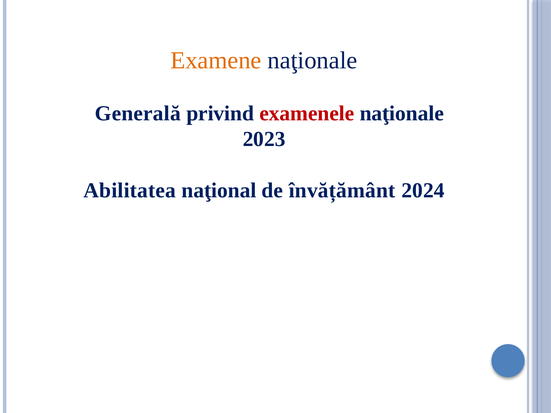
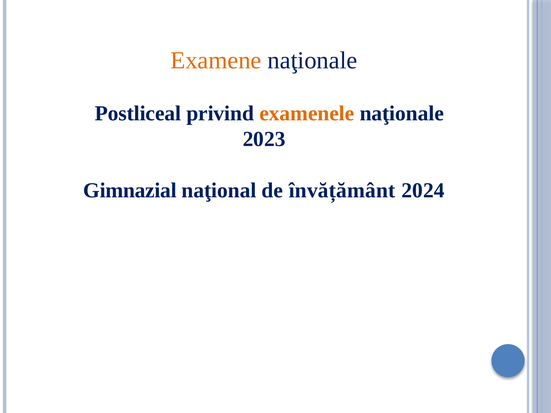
Generală: Generală -> Postliceal
examenele colour: red -> orange
Abilitatea: Abilitatea -> Gimnazial
